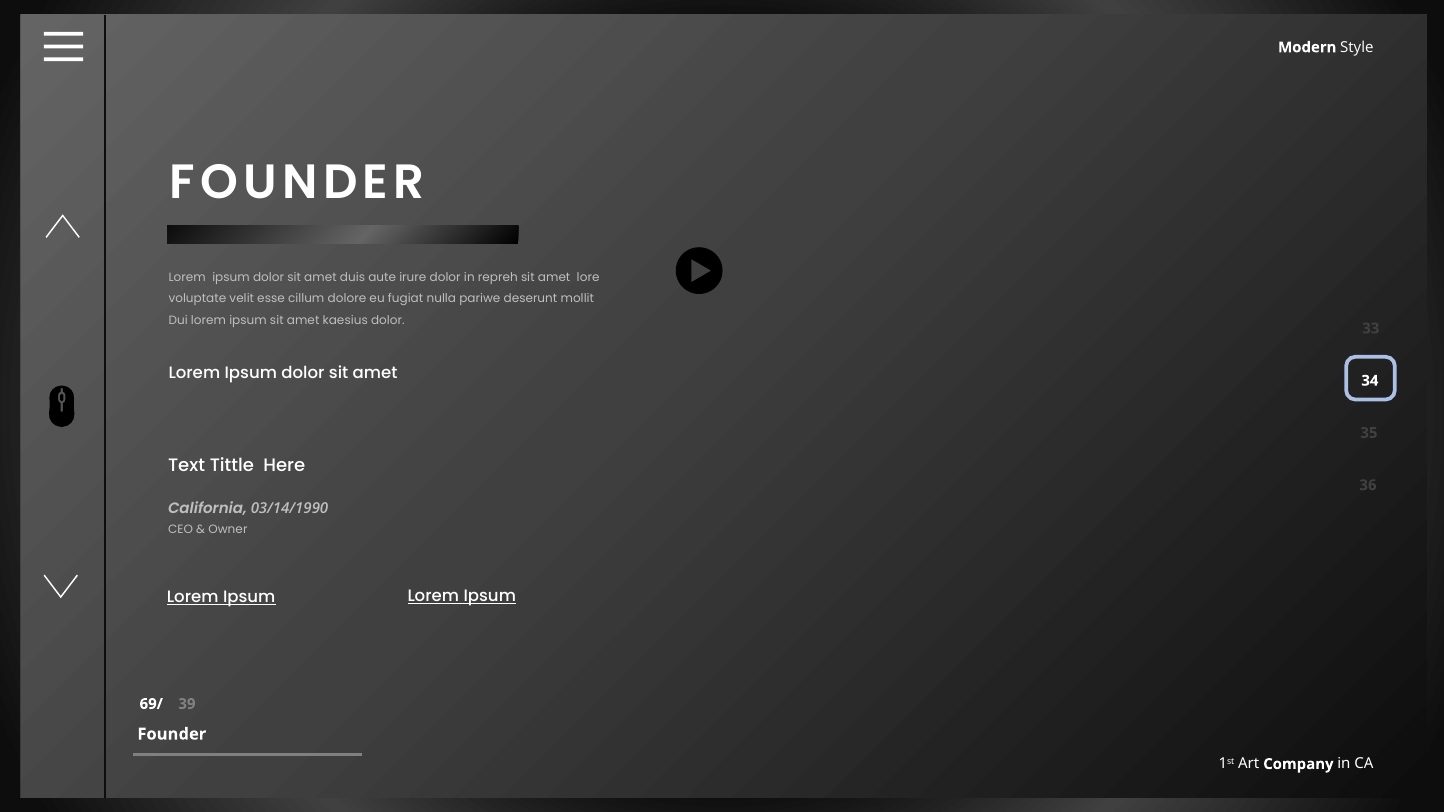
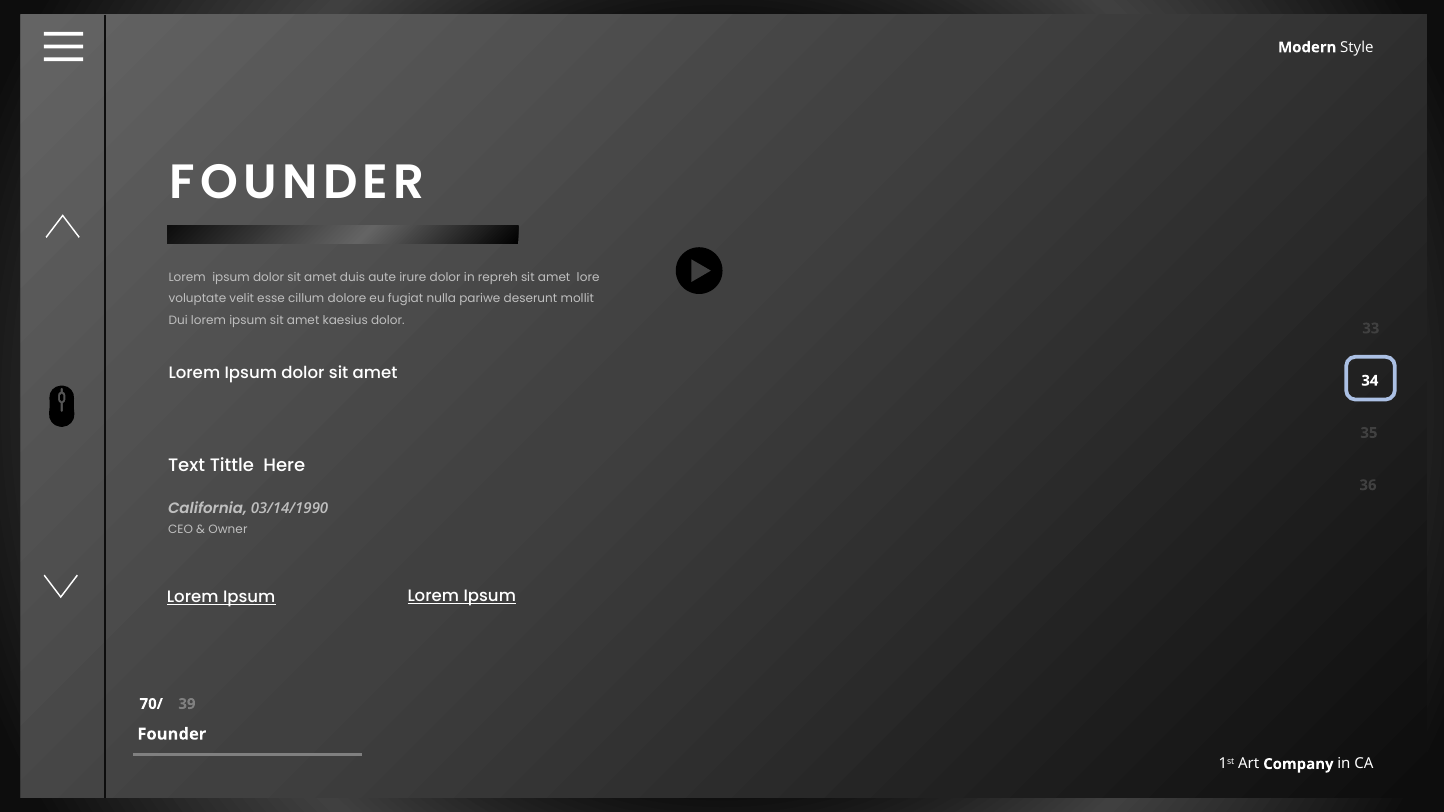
69/: 69/ -> 70/
